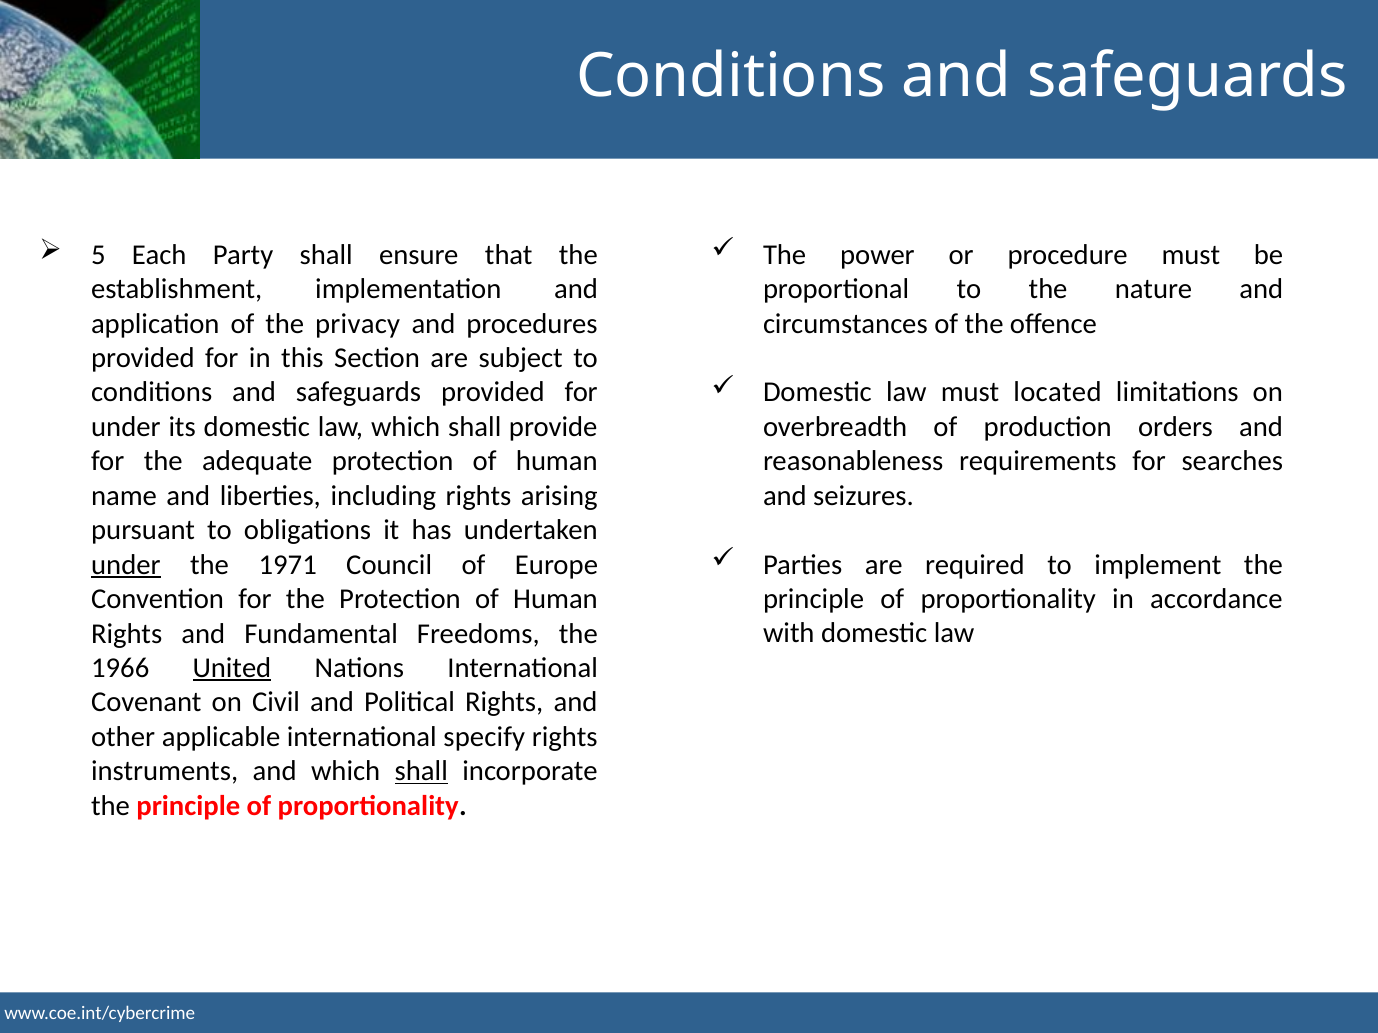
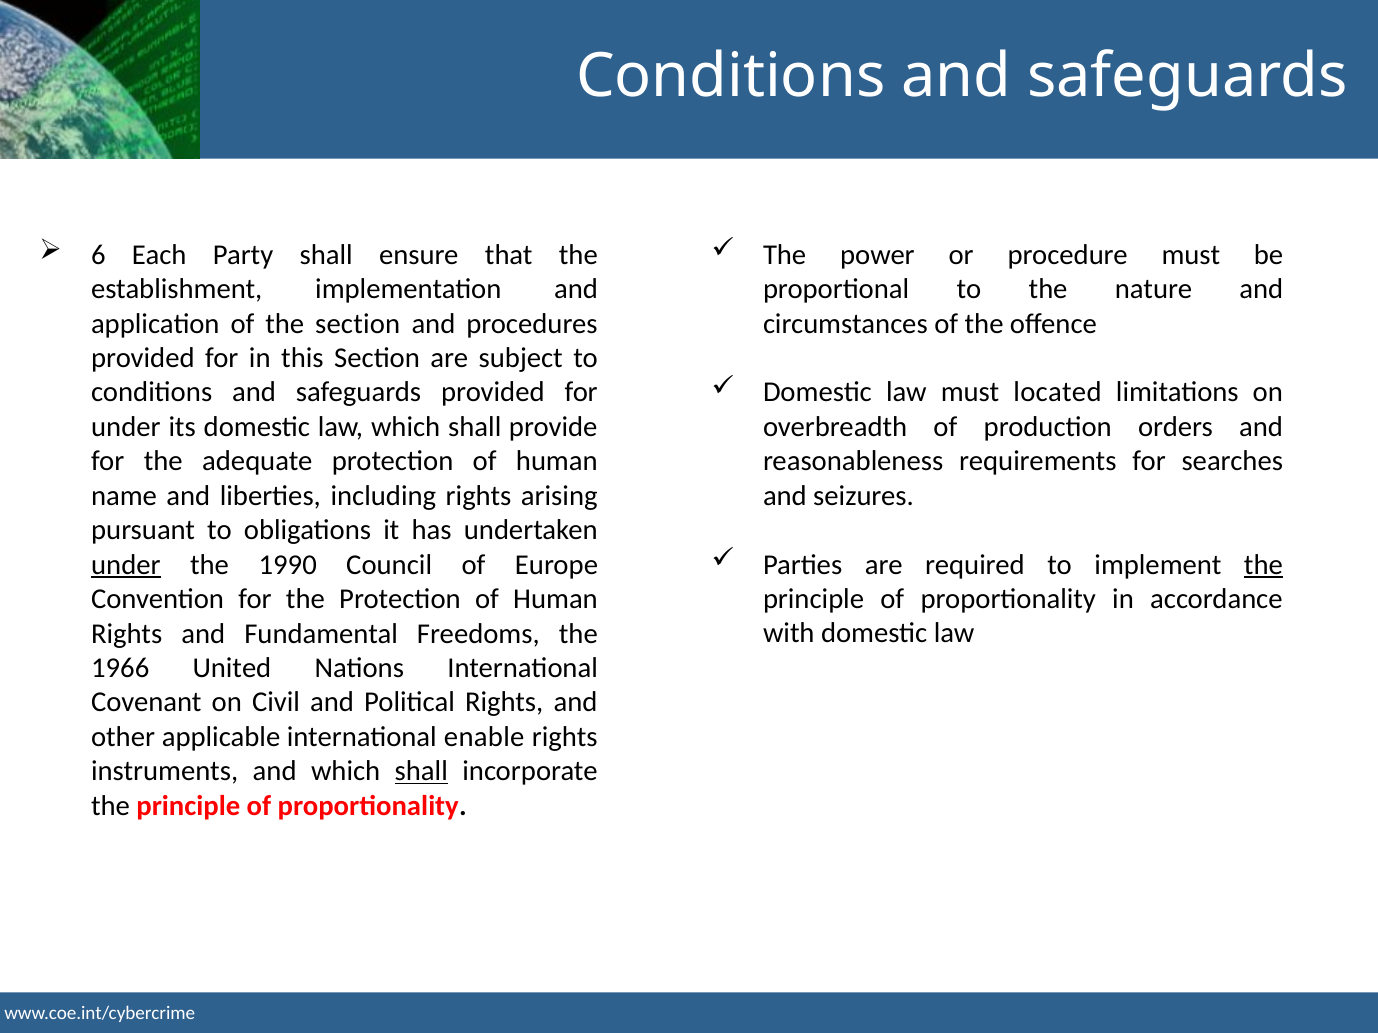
5: 5 -> 6
the privacy: privacy -> section
the at (1263, 565) underline: none -> present
1971: 1971 -> 1990
United underline: present -> none
specify: specify -> enable
